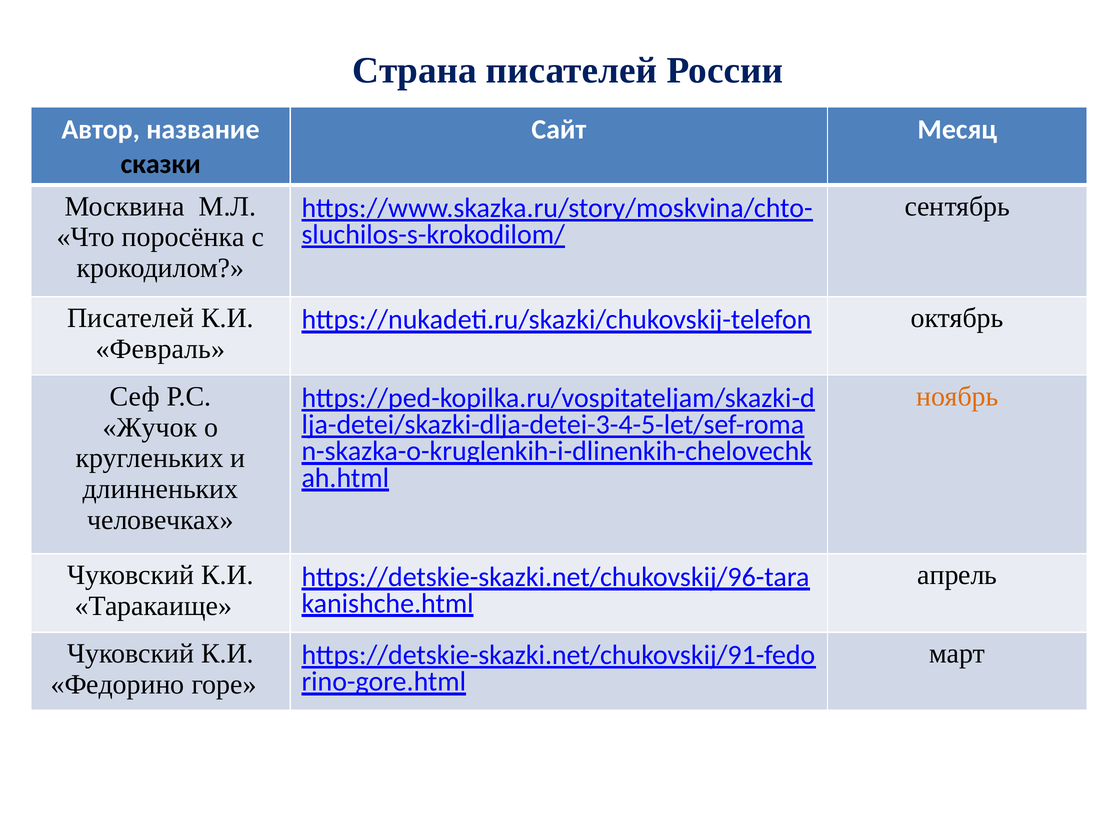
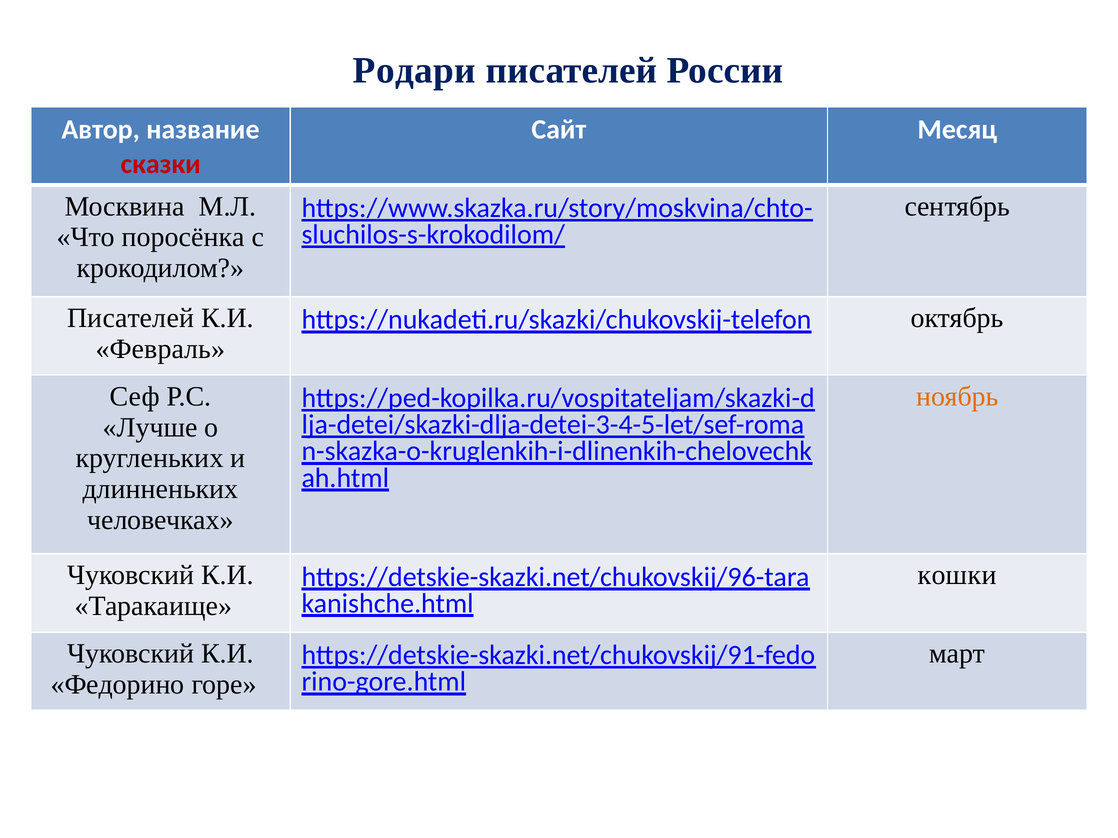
Страна: Страна -> Родари
сказки colour: black -> red
Жучок: Жучок -> Лучше
апрель: апрель -> кошки
